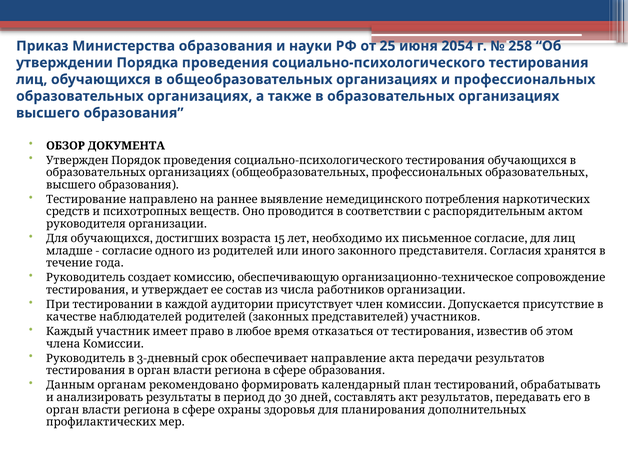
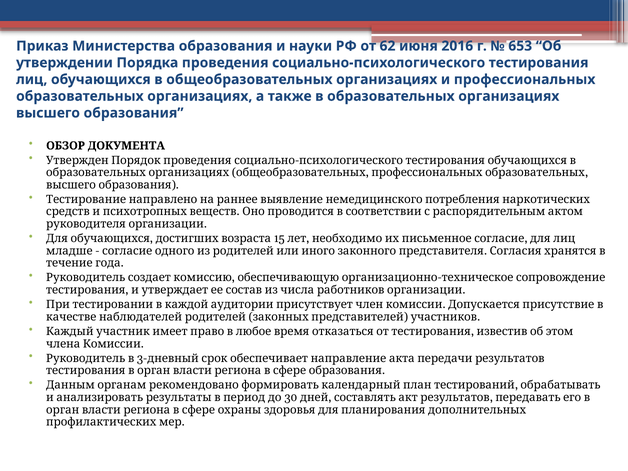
25: 25 -> 62
2054: 2054 -> 2016
258: 258 -> 653
